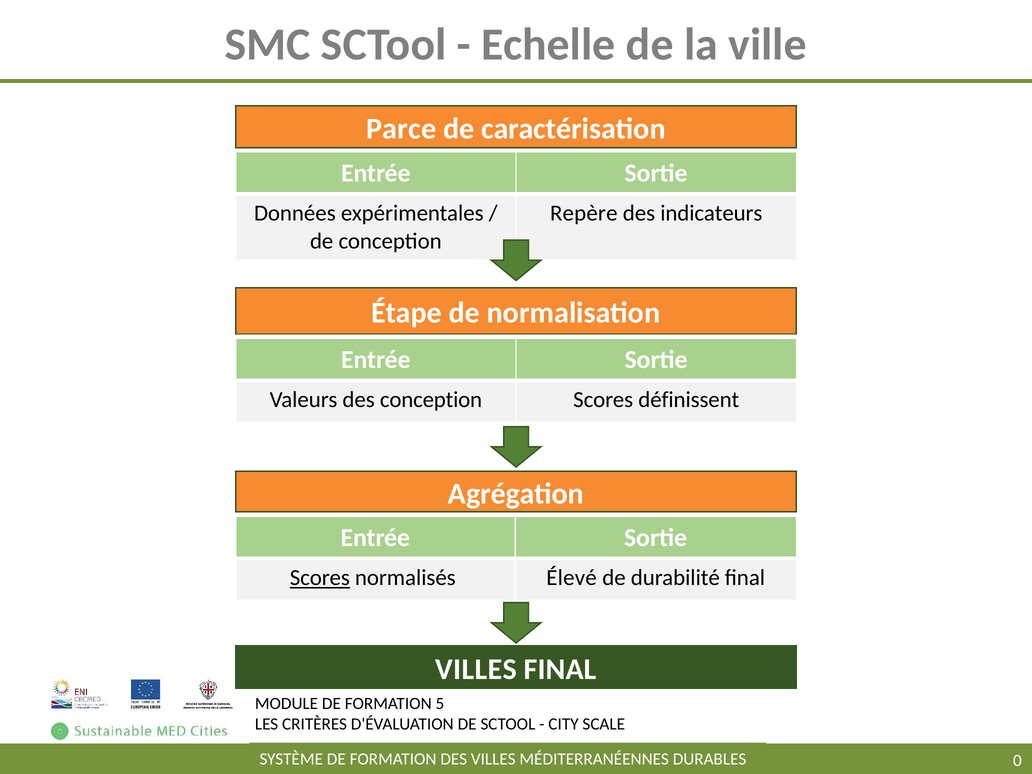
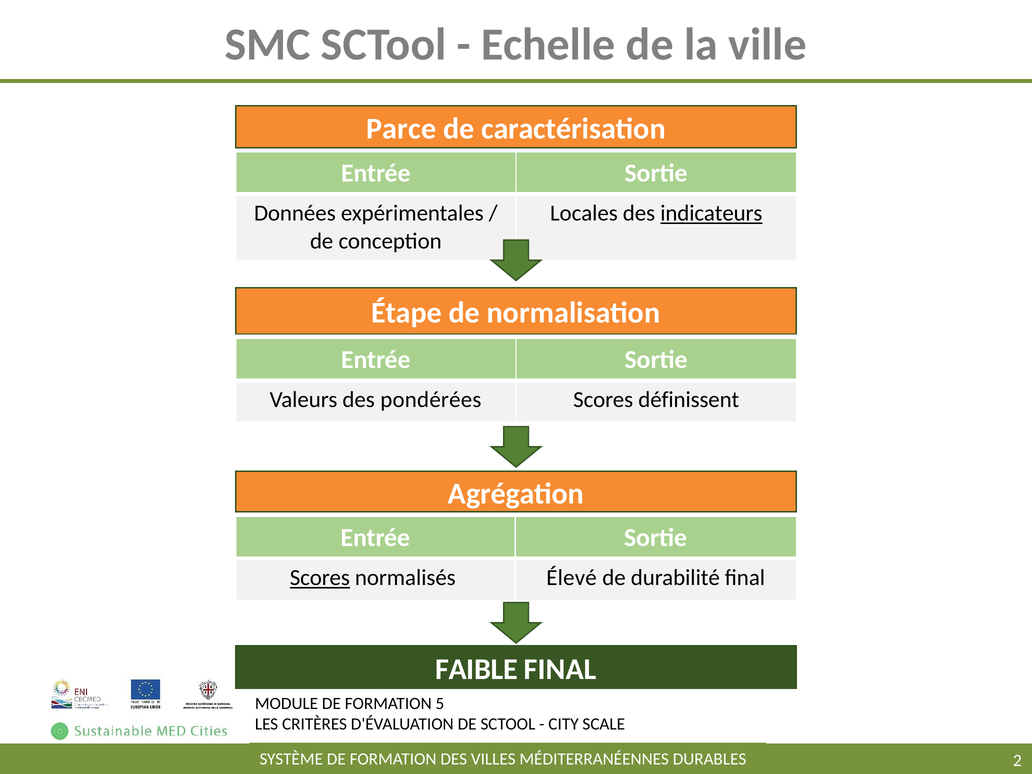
Repère: Repère -> Locales
indicateurs underline: none -> present
des conception: conception -> pondérées
VILLES at (476, 669): VILLES -> FAIBLE
0: 0 -> 2
